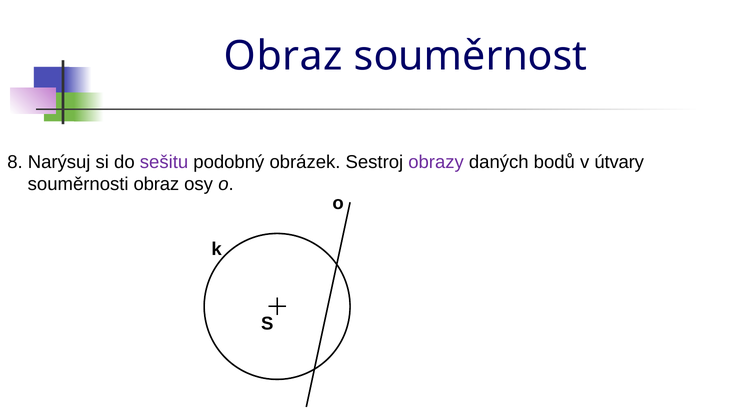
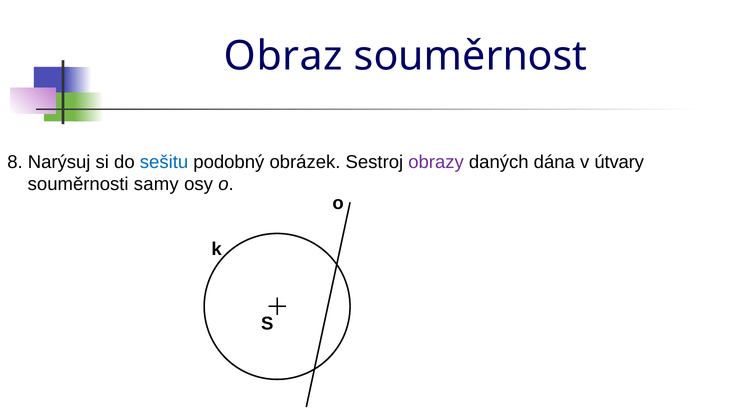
sešitu colour: purple -> blue
bodů: bodů -> dána
souměrnosti obraz: obraz -> samy
